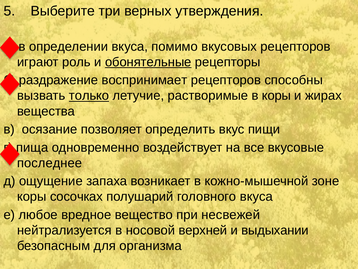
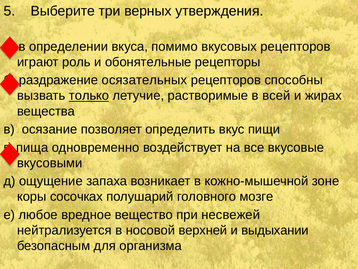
обонятельные underline: present -> none
воспринимает: воспринимает -> осязательных
в коры: коры -> всей
последнее: последнее -> вкусовыми
головного вкуса: вкуса -> мозге
